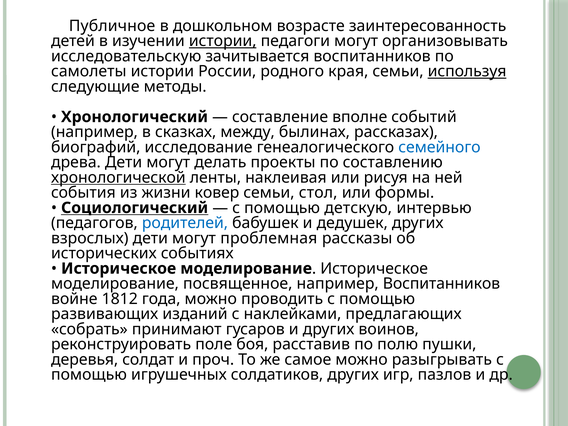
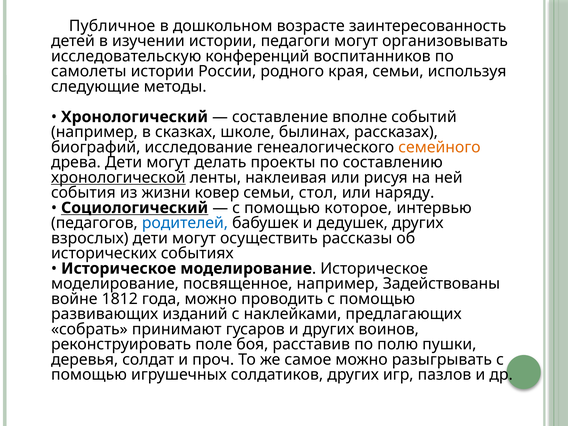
истории at (223, 41) underline: present -> none
зачитывается: зачитывается -> конференций
используя underline: present -> none
между: между -> школе
семейного colour: blue -> orange
формы: формы -> наряду
детскую: детскую -> которое
проблемная: проблемная -> осуществить
например Воспитанников: Воспитанников -> Задействованы
